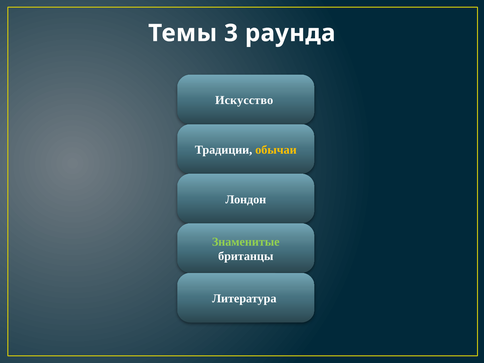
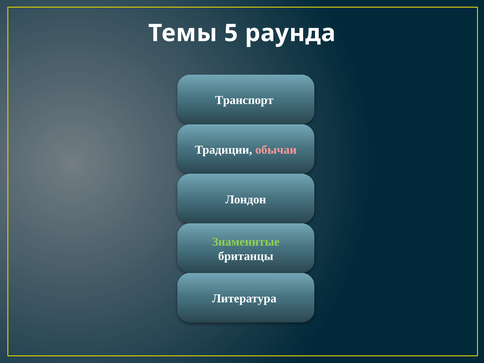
3: 3 -> 5
Искусство: Искусство -> Транспорт
обычаи colour: yellow -> pink
